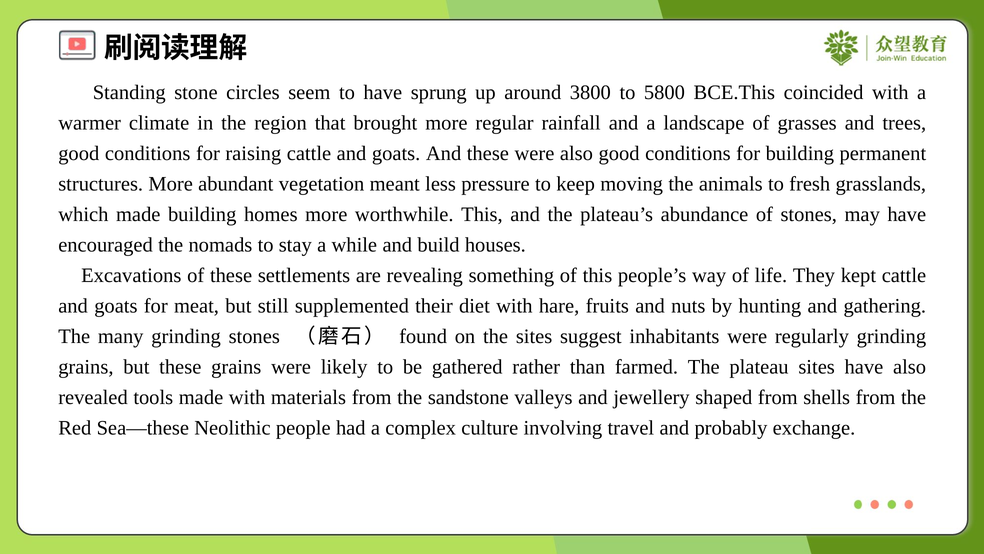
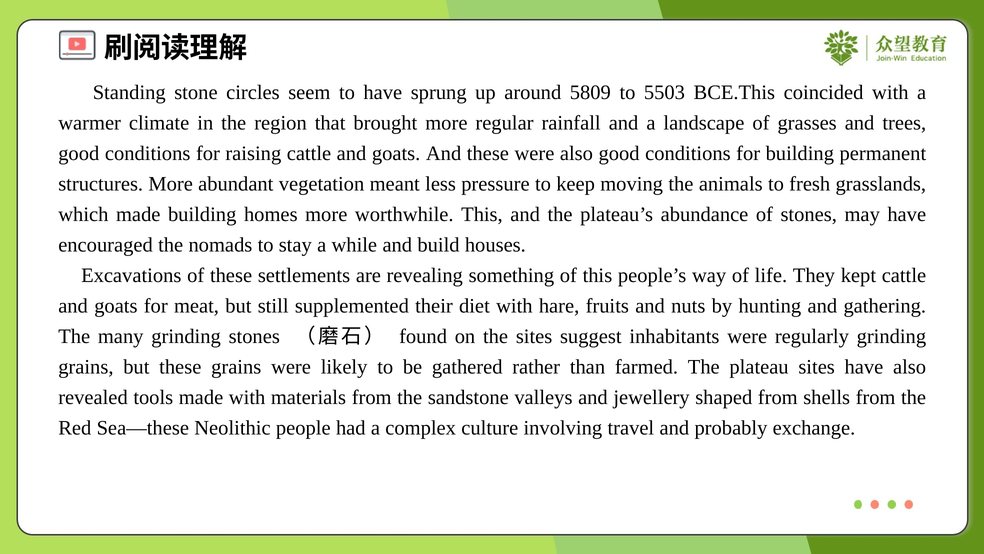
3800: 3800 -> 5809
5800: 5800 -> 5503
